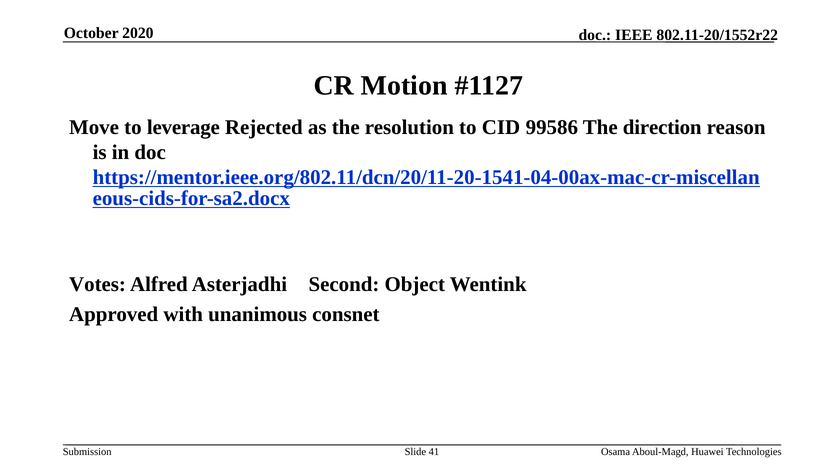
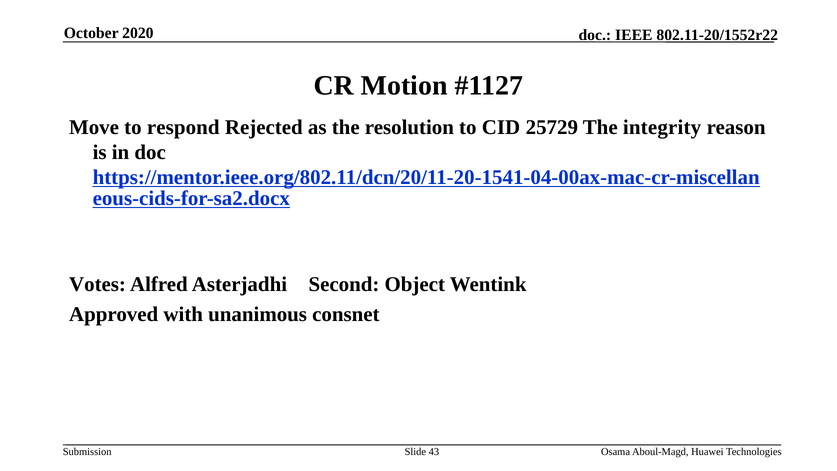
leverage: leverage -> respond
99586: 99586 -> 25729
direction: direction -> integrity
41: 41 -> 43
